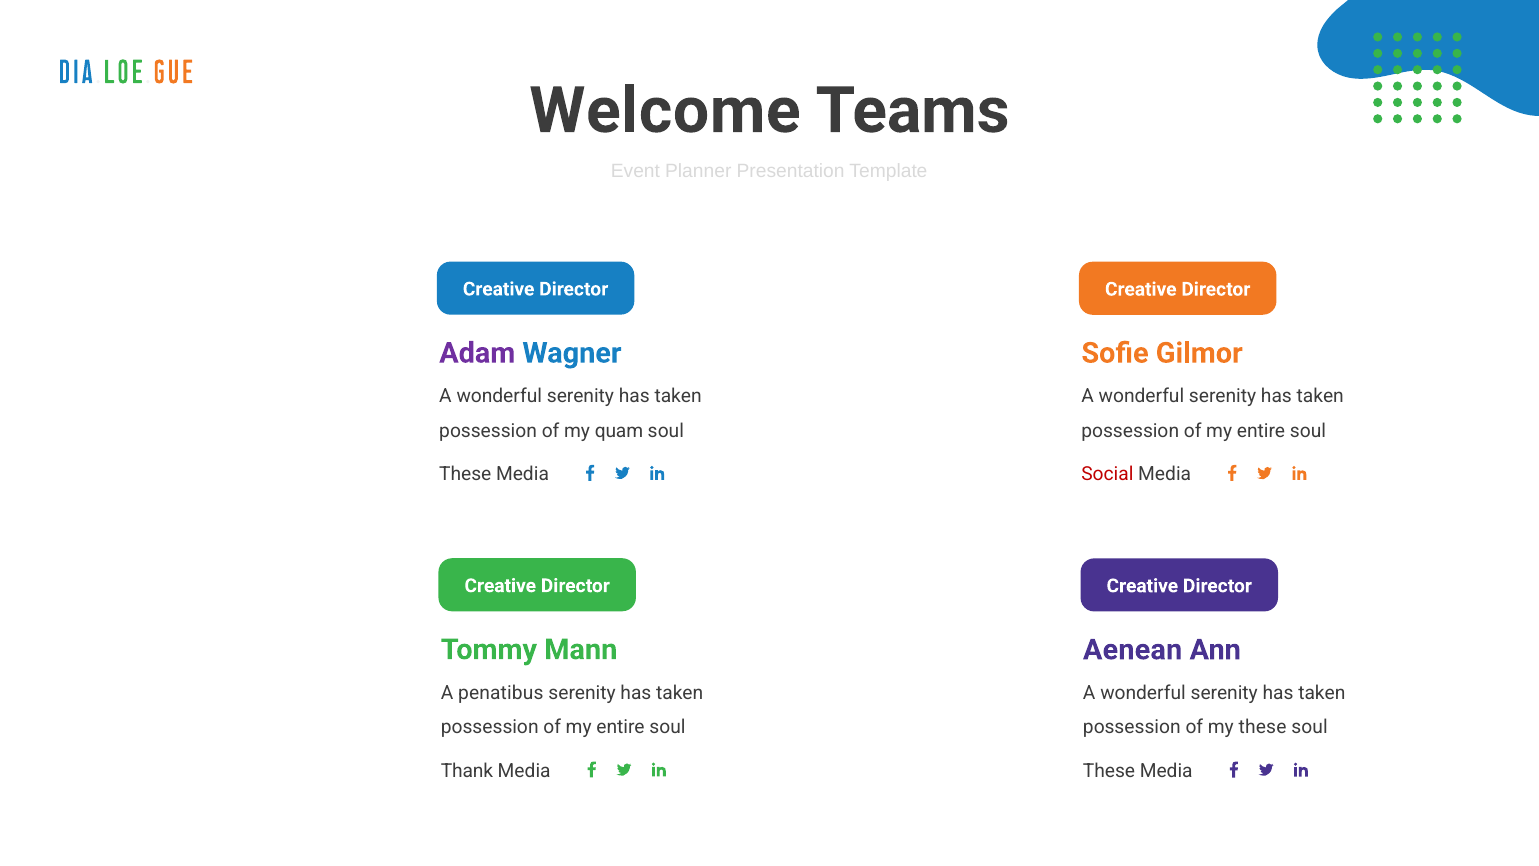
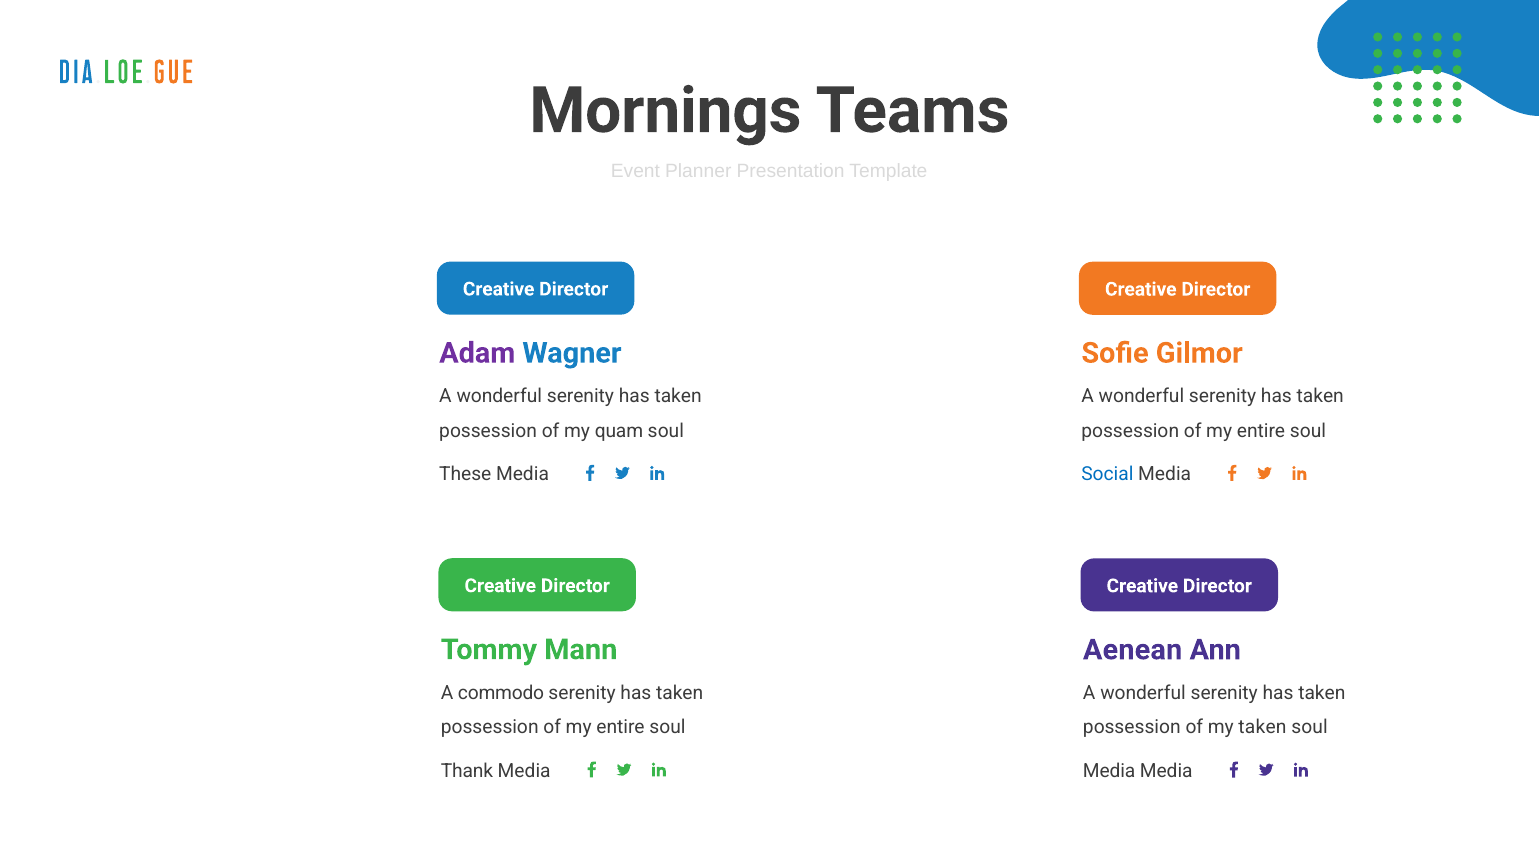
Welcome: Welcome -> Mornings
Social colour: red -> blue
penatibus: penatibus -> commodo
my these: these -> taken
These at (1109, 771): These -> Media
